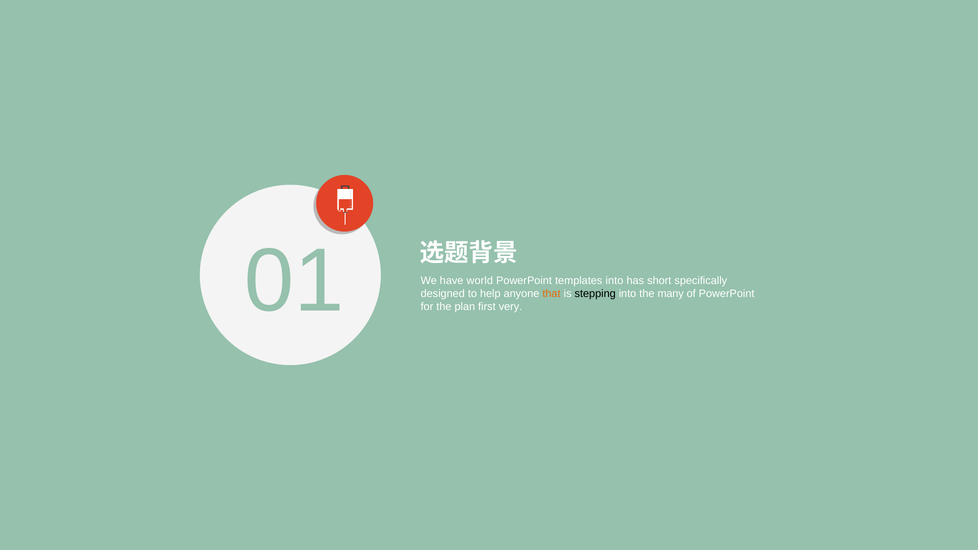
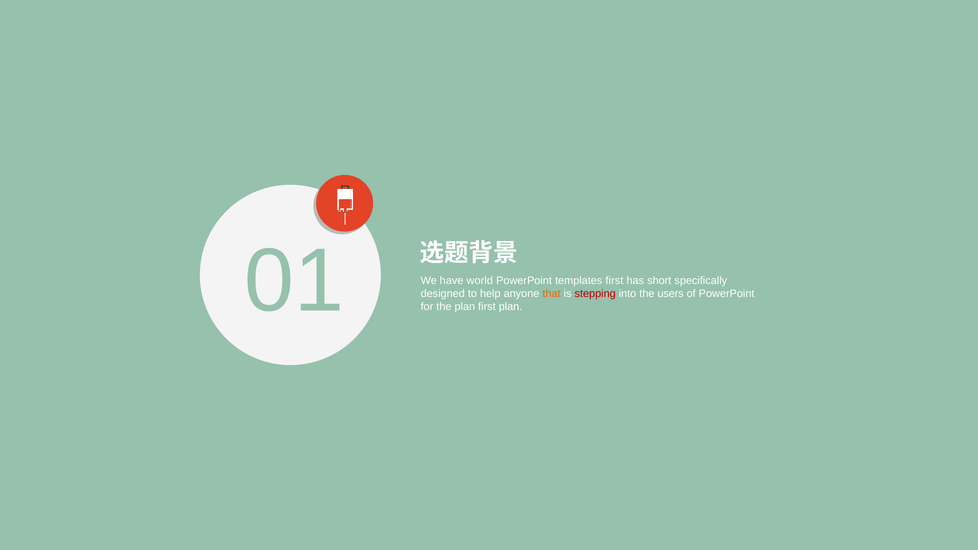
templates into: into -> first
stepping colour: black -> red
many: many -> users
first very: very -> plan
